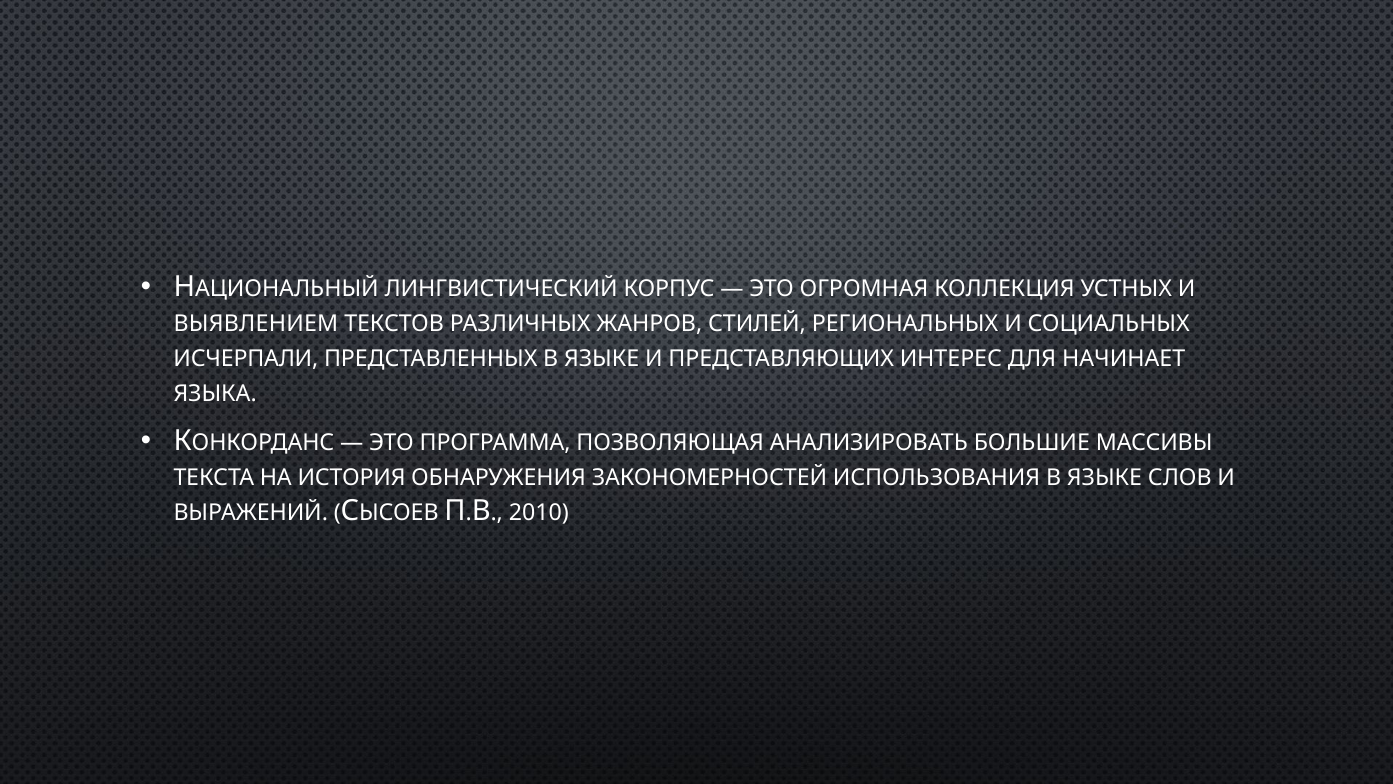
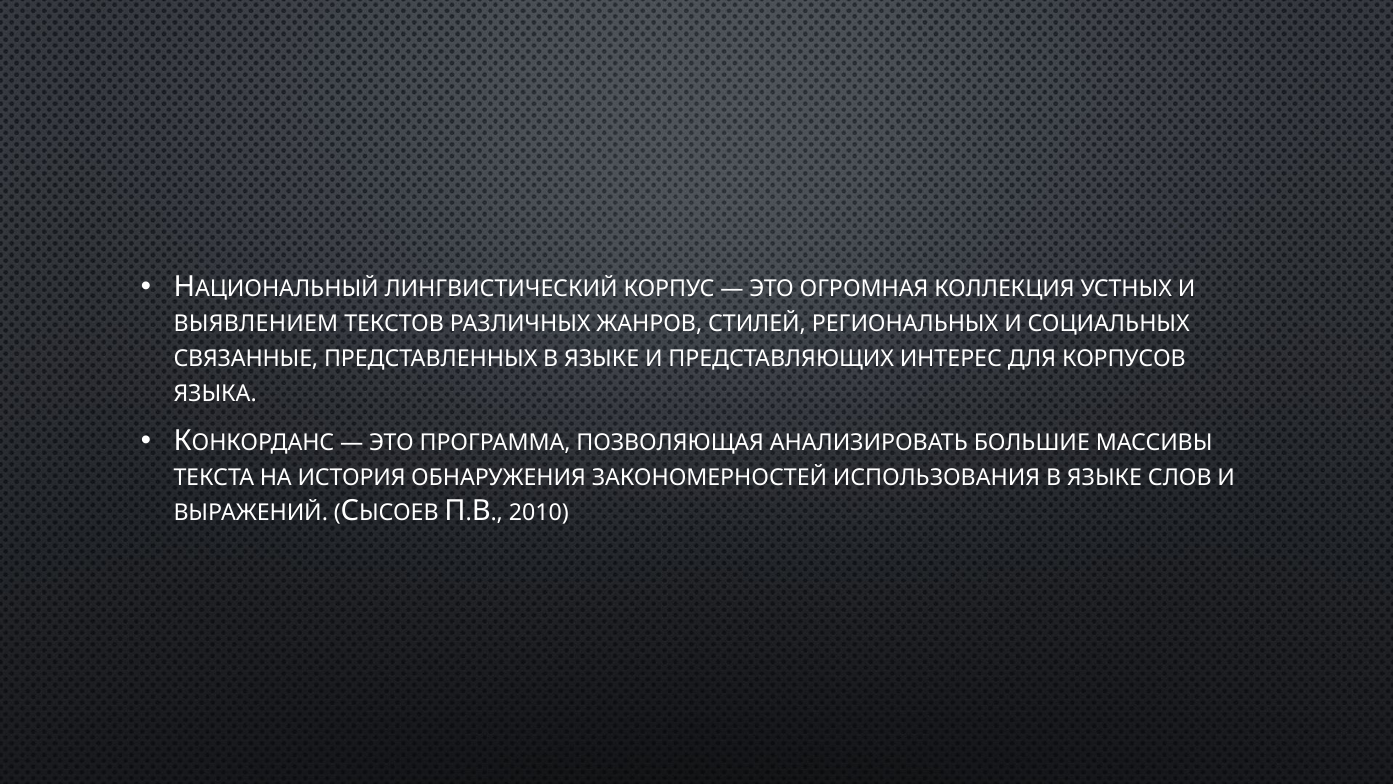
ИСЧЕРПАЛИ: ИСЧЕРПАЛИ -> СВЯЗАННЫЕ
НАЧИНАЕТ: НАЧИНАЕТ -> КОРПУСОВ
